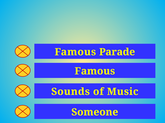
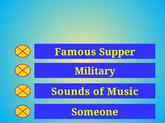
Parade: Parade -> Supper
Famous at (95, 72): Famous -> Military
